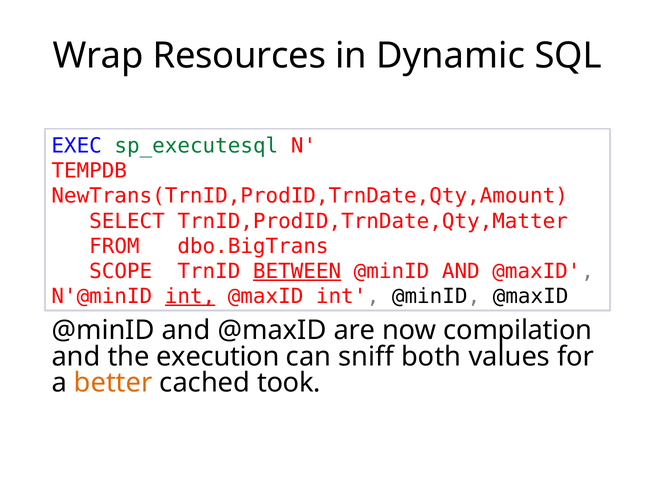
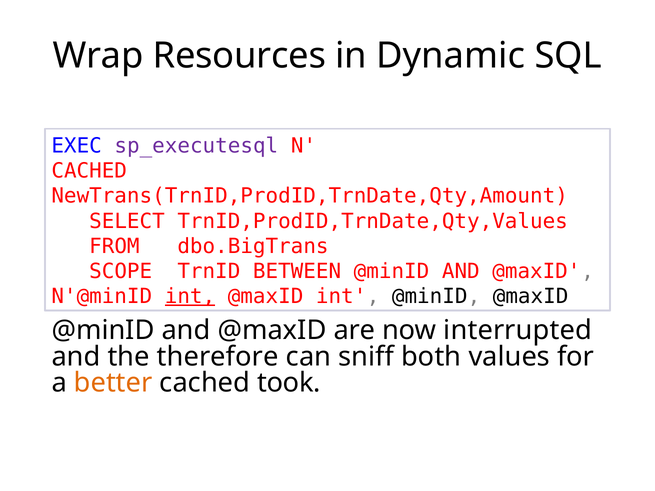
sp_executesql colour: green -> purple
TEMPDB at (89, 171): TEMPDB -> CACHED
TrnID,ProdID,TrnDate,Qty,Matter: TrnID,ProdID,TrnDate,Qty,Matter -> TrnID,ProdID,TrnDate,Qty,Values
BETWEEN underline: present -> none
compilation: compilation -> interrupted
execution: execution -> therefore
